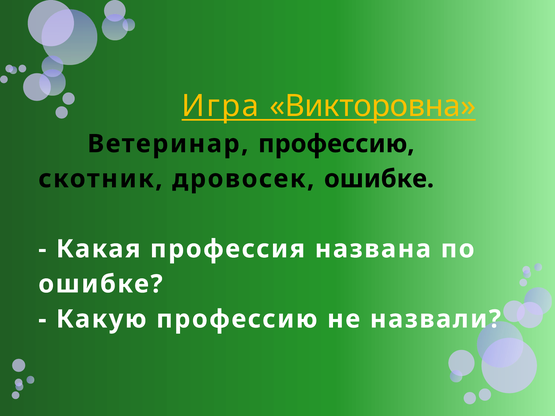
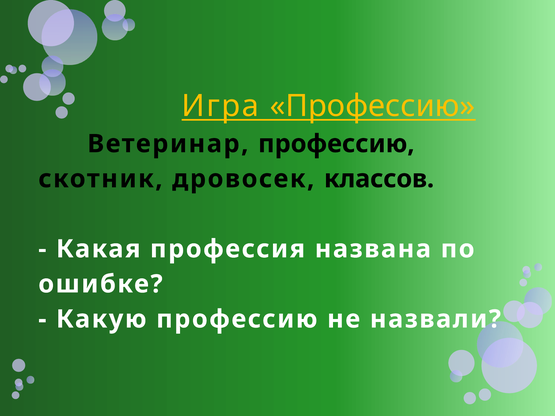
Игра Викторовна: Викторовна -> Профессию
дровосек ошибке: ошибке -> классов
